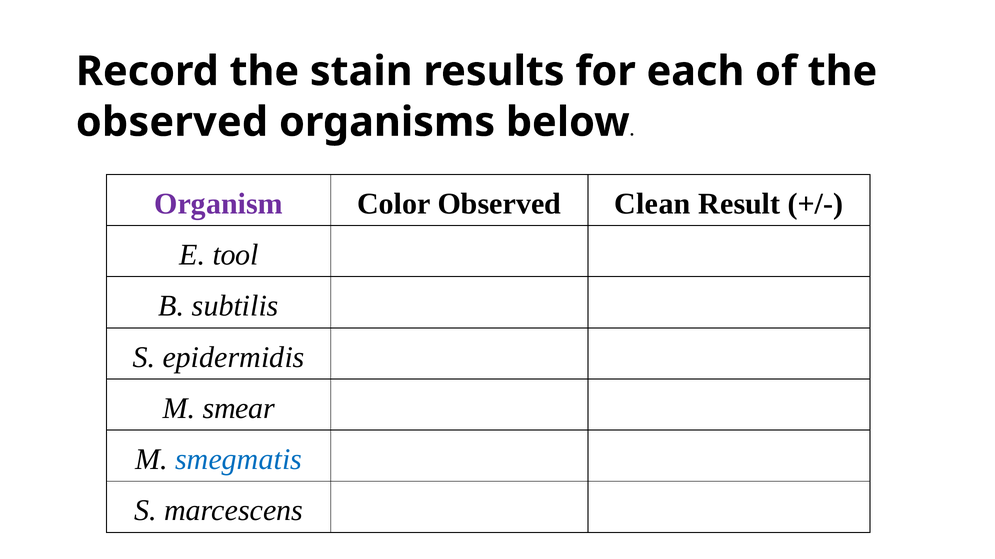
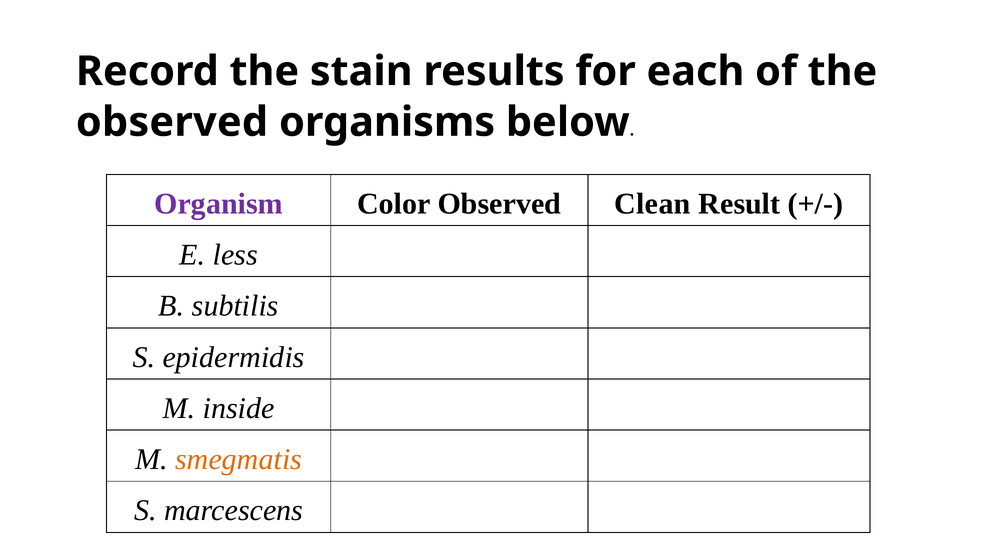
tool: tool -> less
smear: smear -> inside
smegmatis colour: blue -> orange
